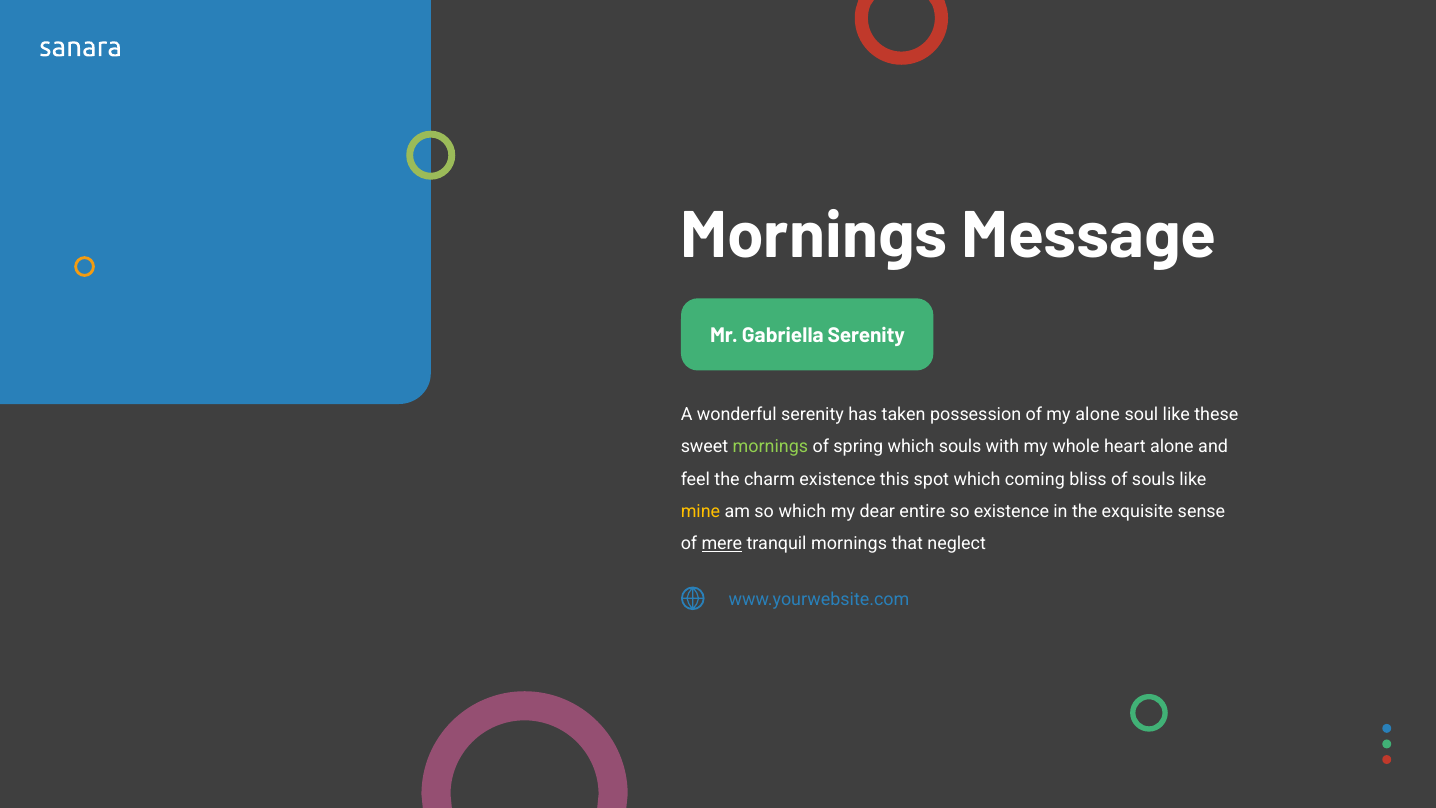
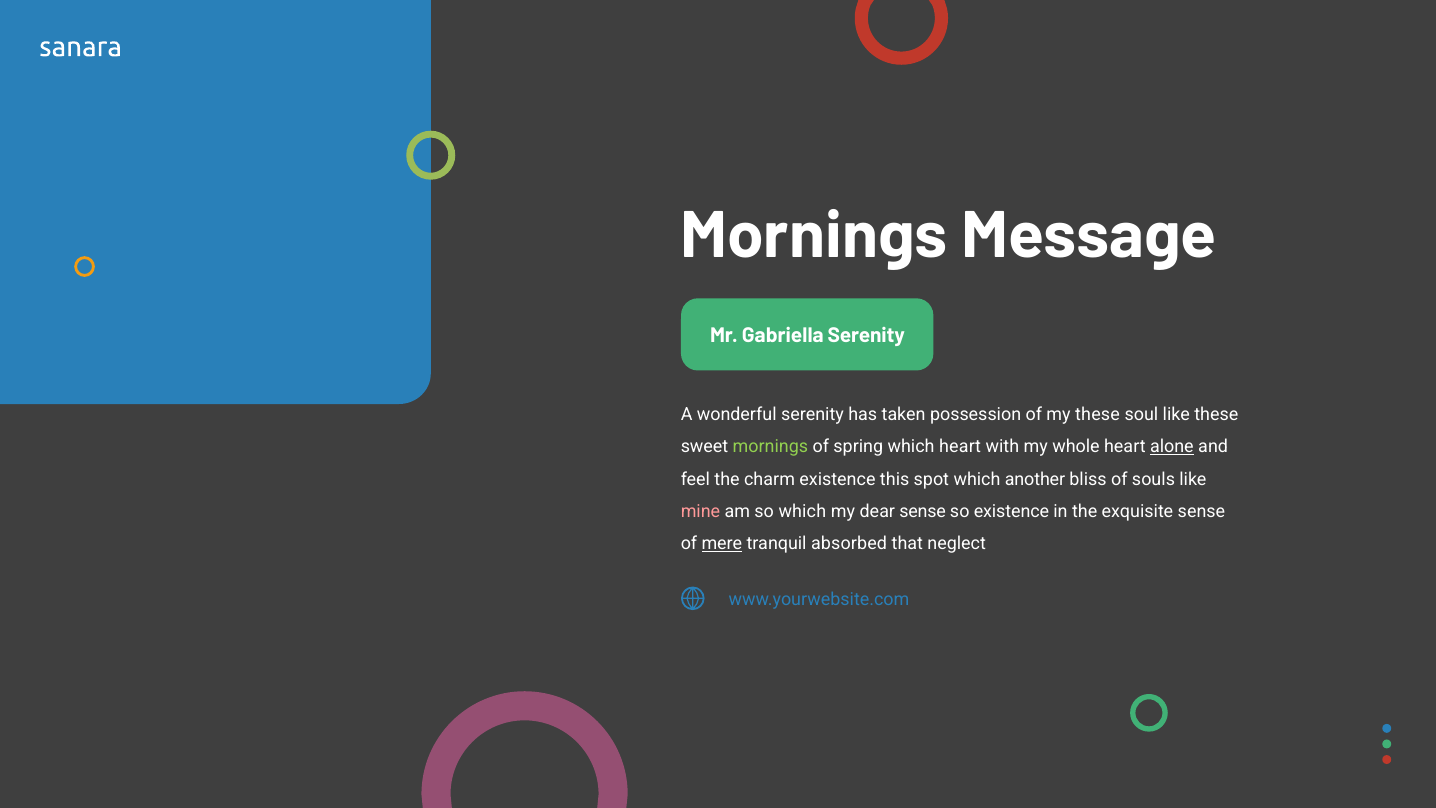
my alone: alone -> these
which souls: souls -> heart
alone at (1172, 447) underline: none -> present
coming: coming -> another
mine colour: yellow -> pink
dear entire: entire -> sense
tranquil mornings: mornings -> absorbed
